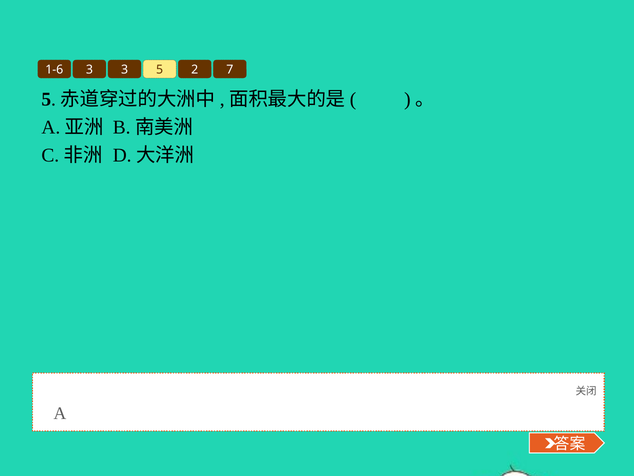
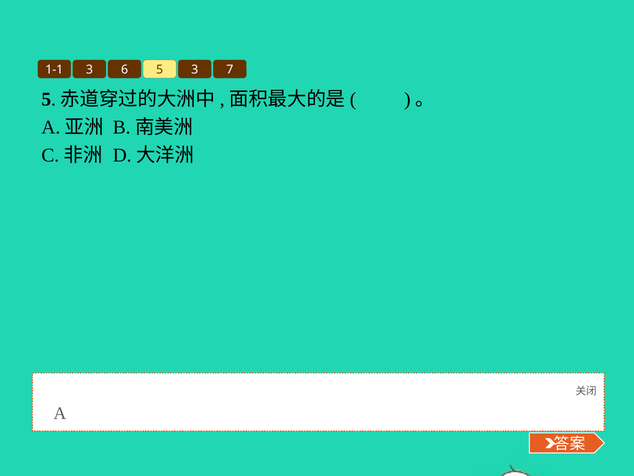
1-6: 1-6 -> 1-1
3 3: 3 -> 6
5 2: 2 -> 3
